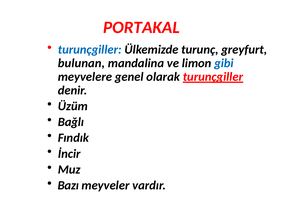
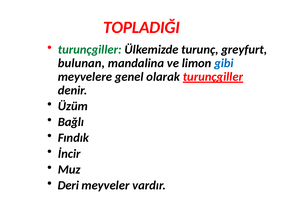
PORTAKAL: PORTAKAL -> TOPLADIĞI
turunçgiller at (90, 50) colour: blue -> green
Bazı: Bazı -> Deri
